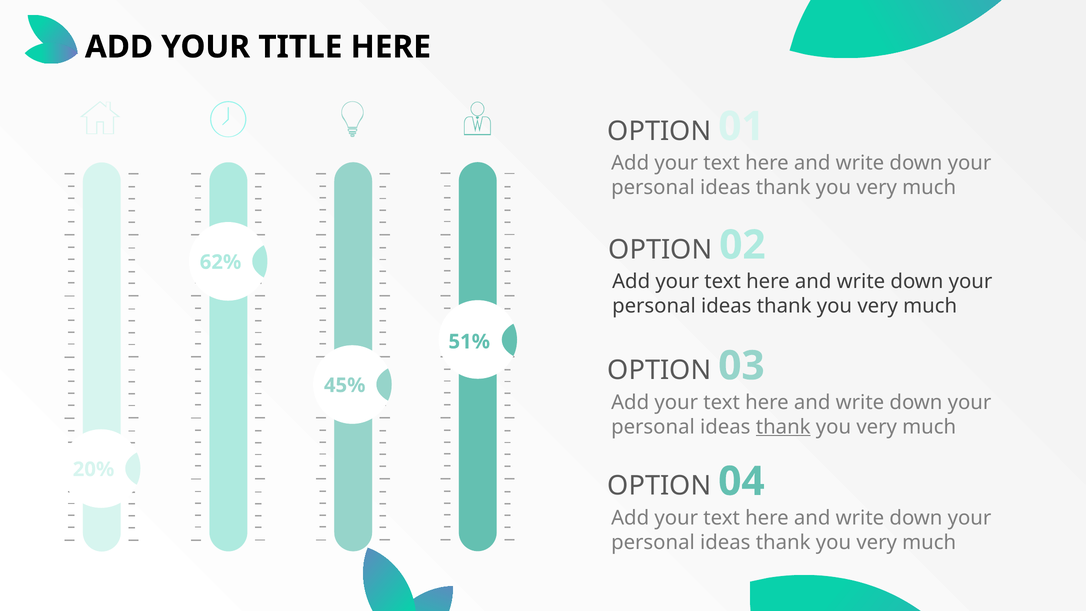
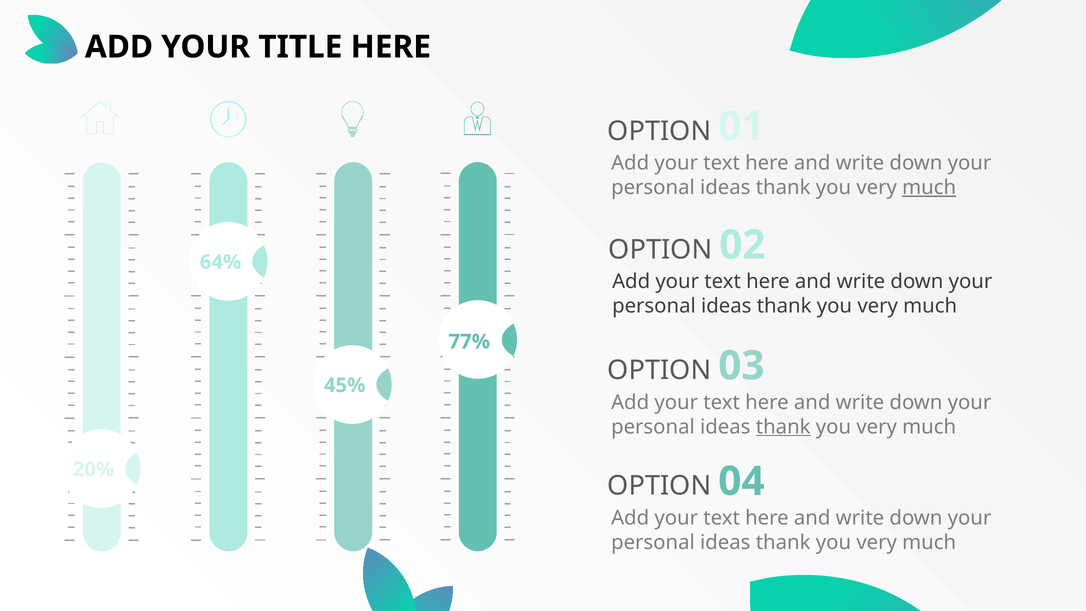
much at (929, 187) underline: none -> present
62%: 62% -> 64%
51%: 51% -> 77%
